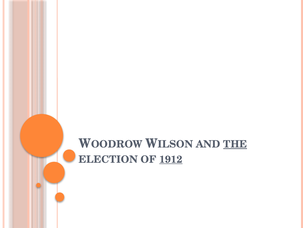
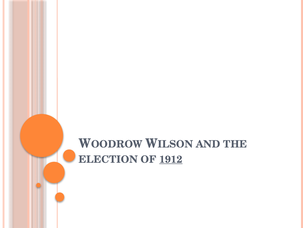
THE underline: present -> none
